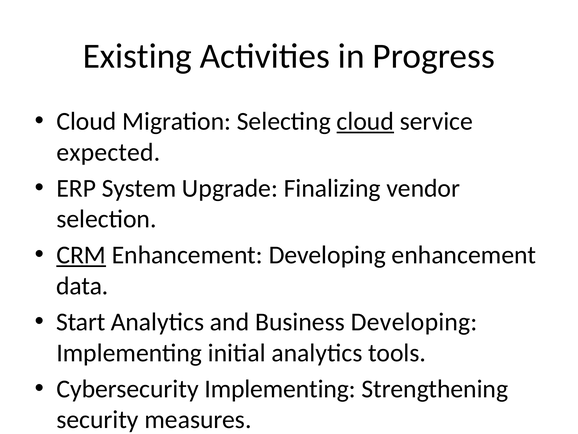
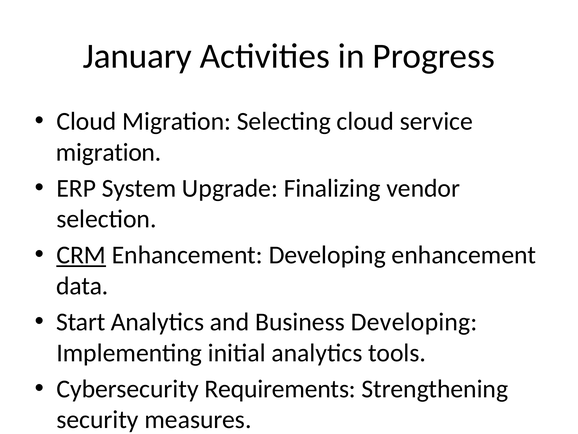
Existing: Existing -> January
cloud at (365, 121) underline: present -> none
expected at (108, 152): expected -> migration
Cybersecurity Implementing: Implementing -> Requirements
